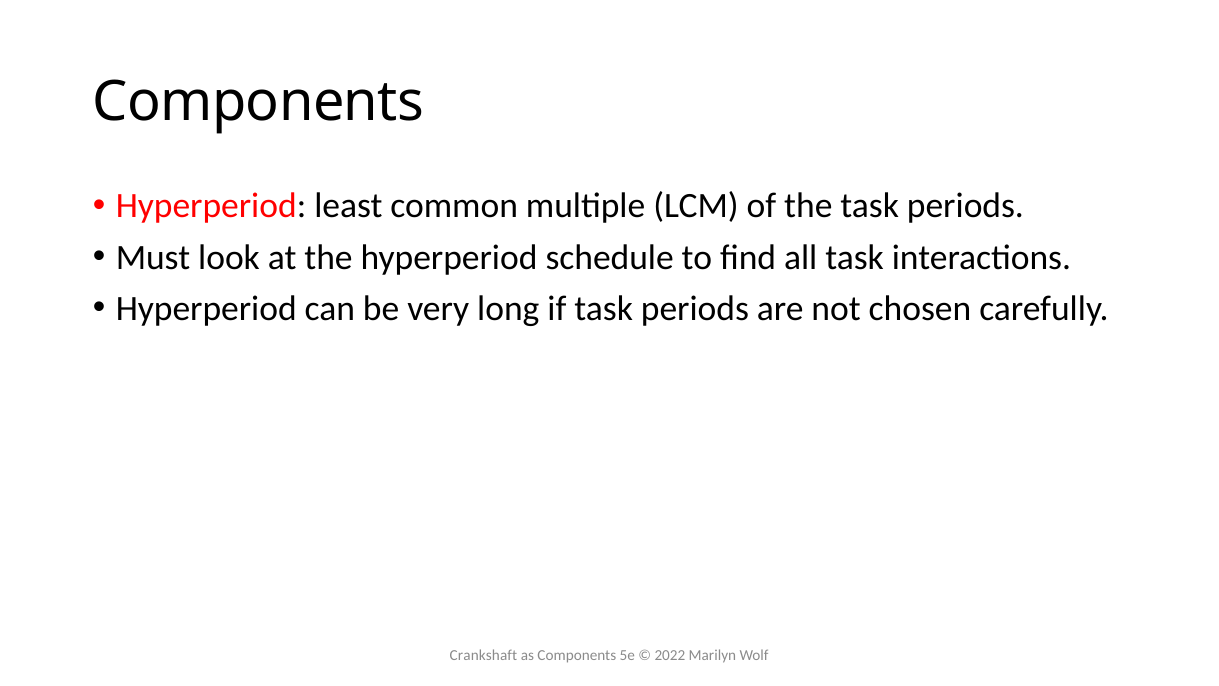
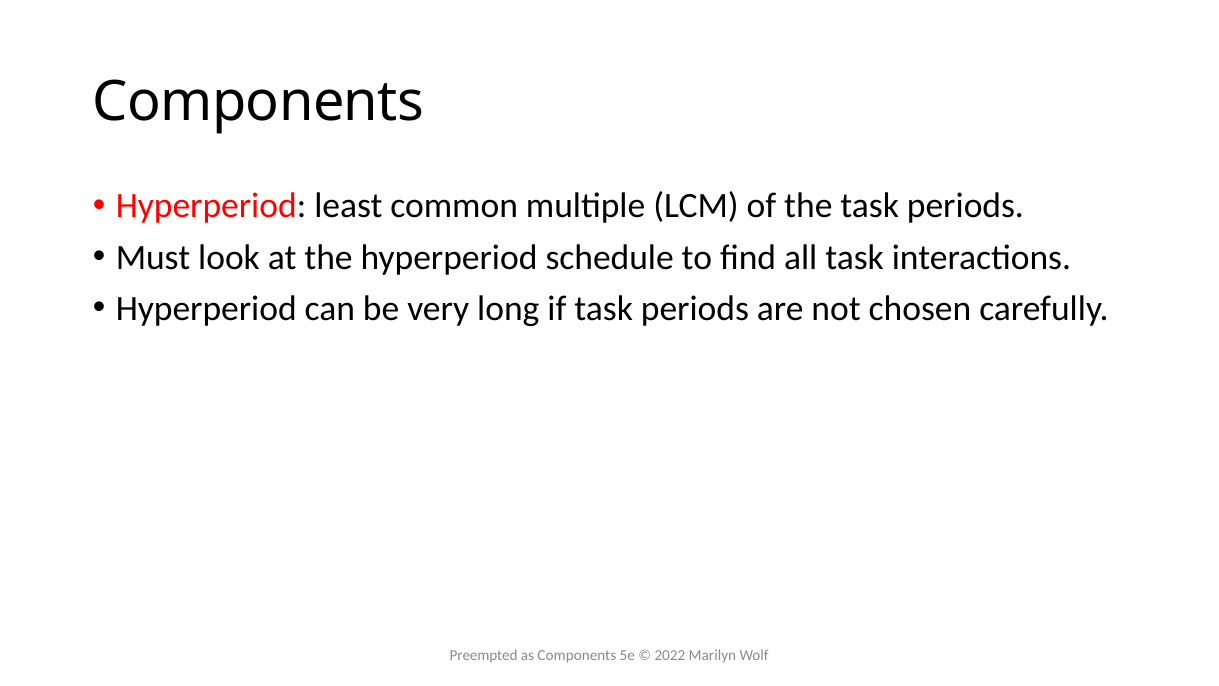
Crankshaft: Crankshaft -> Preempted
